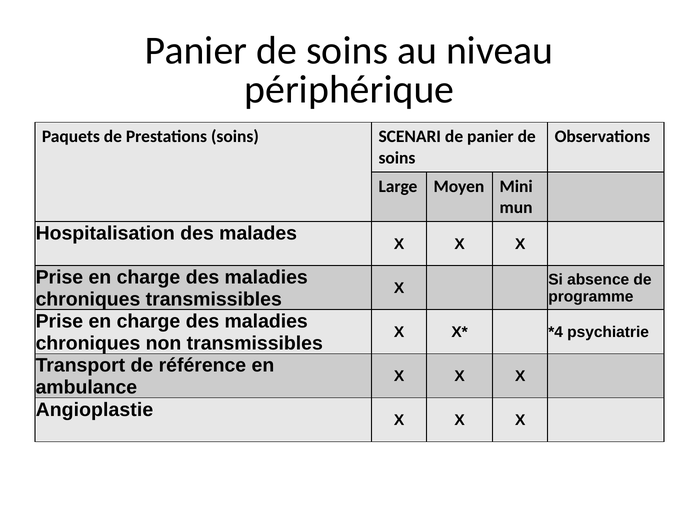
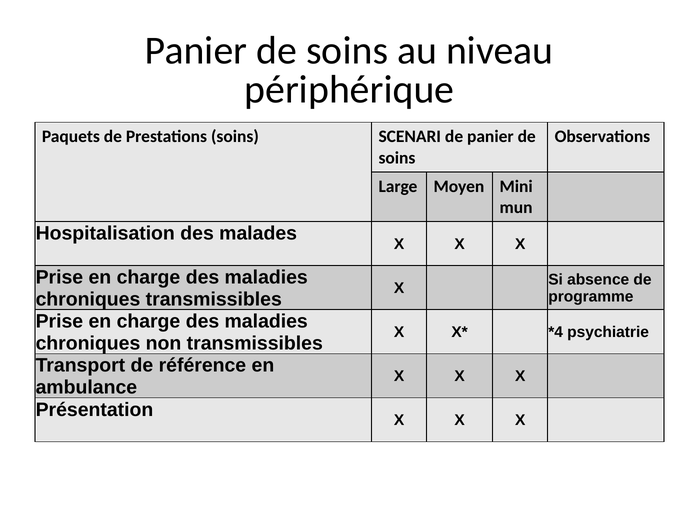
Angioplastie: Angioplastie -> Présentation
